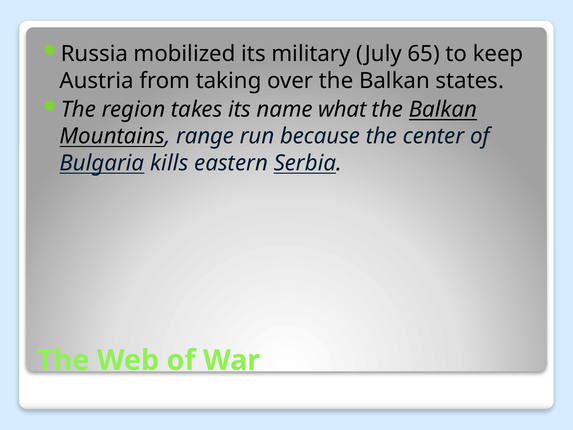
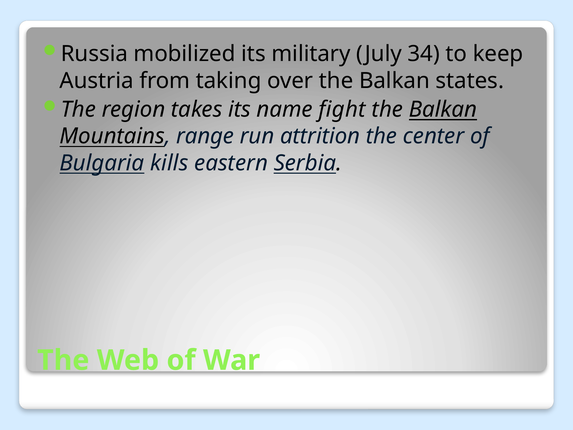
65: 65 -> 34
what: what -> fight
because: because -> attrition
